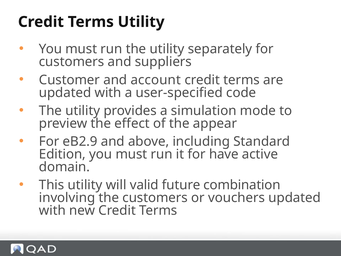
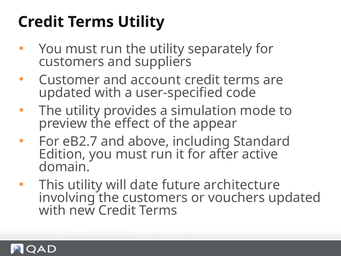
eB2.9: eB2.9 -> eB2.7
have: have -> after
valid: valid -> date
combination: combination -> architecture
